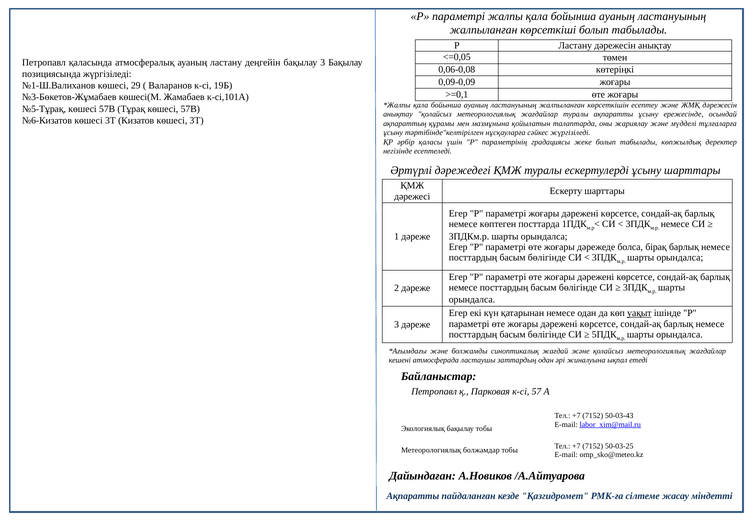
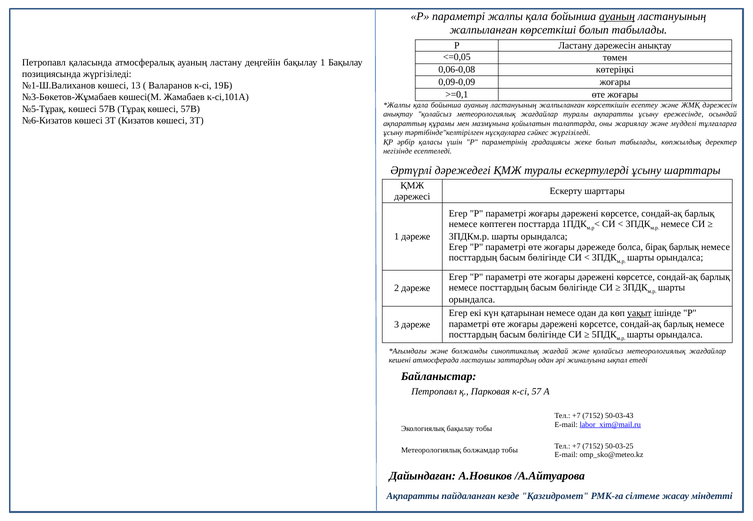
ауаның at (617, 16) underline: none -> present
бақылау 3: 3 -> 1
29: 29 -> 13
